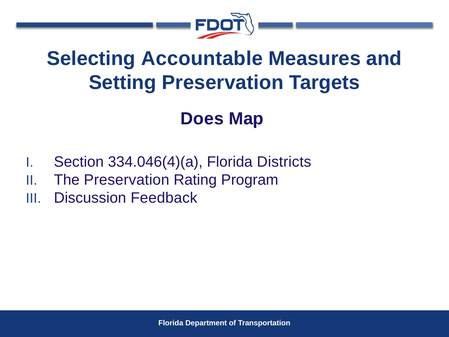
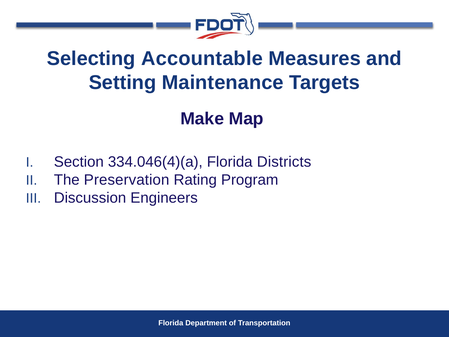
Setting Preservation: Preservation -> Maintenance
Does: Does -> Make
Feedback: Feedback -> Engineers
